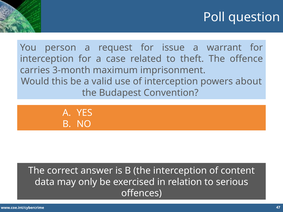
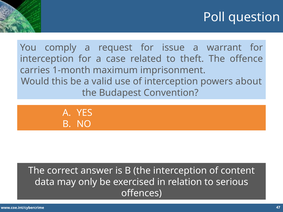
person: person -> comply
3-month: 3-month -> 1-month
